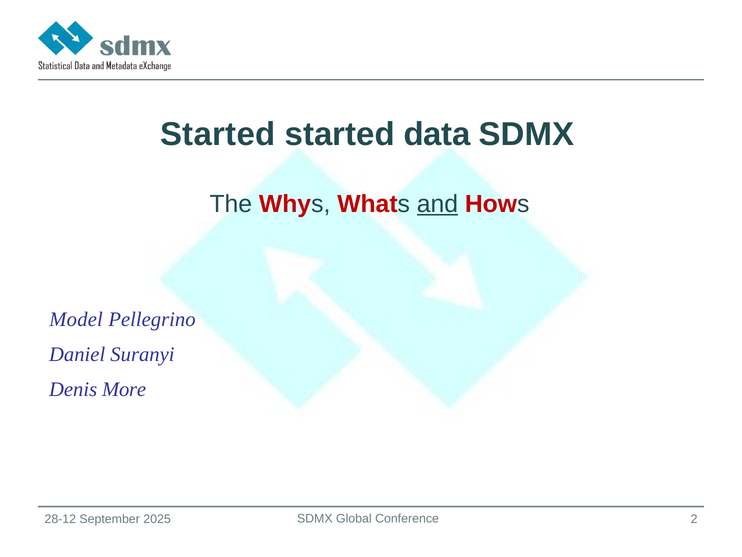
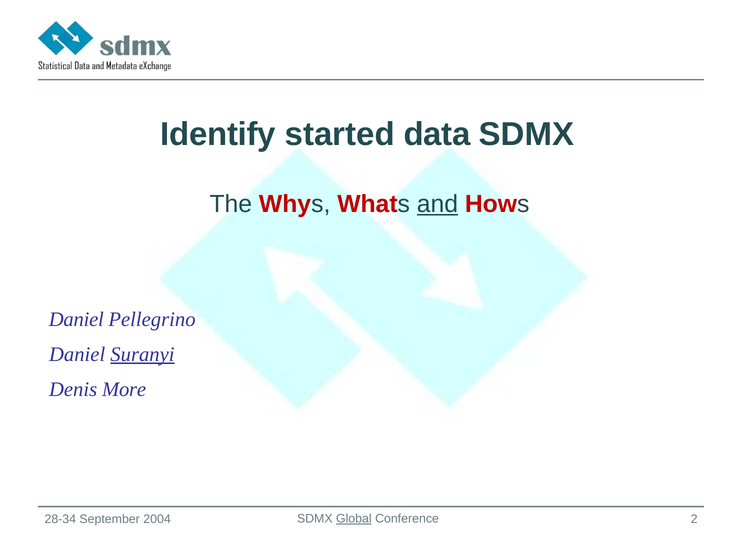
Started at (218, 134): Started -> Identify
Model at (76, 319): Model -> Daniel
Suranyi underline: none -> present
28-12: 28-12 -> 28-34
2025: 2025 -> 2004
Global underline: none -> present
